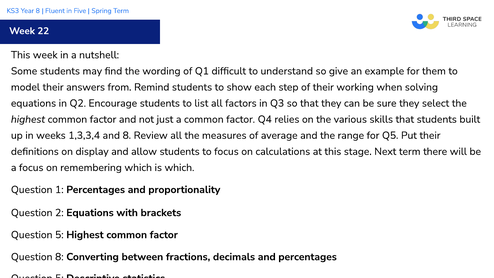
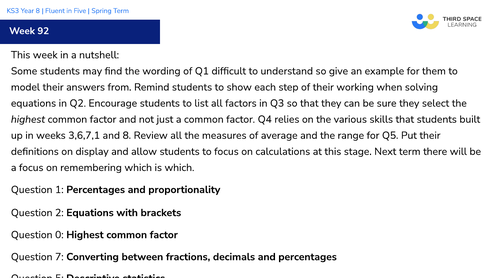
22: 22 -> 92
1,3,3,4: 1,3,3,4 -> 3,6,7,1
5 at (59, 235): 5 -> 0
Question 8: 8 -> 7
